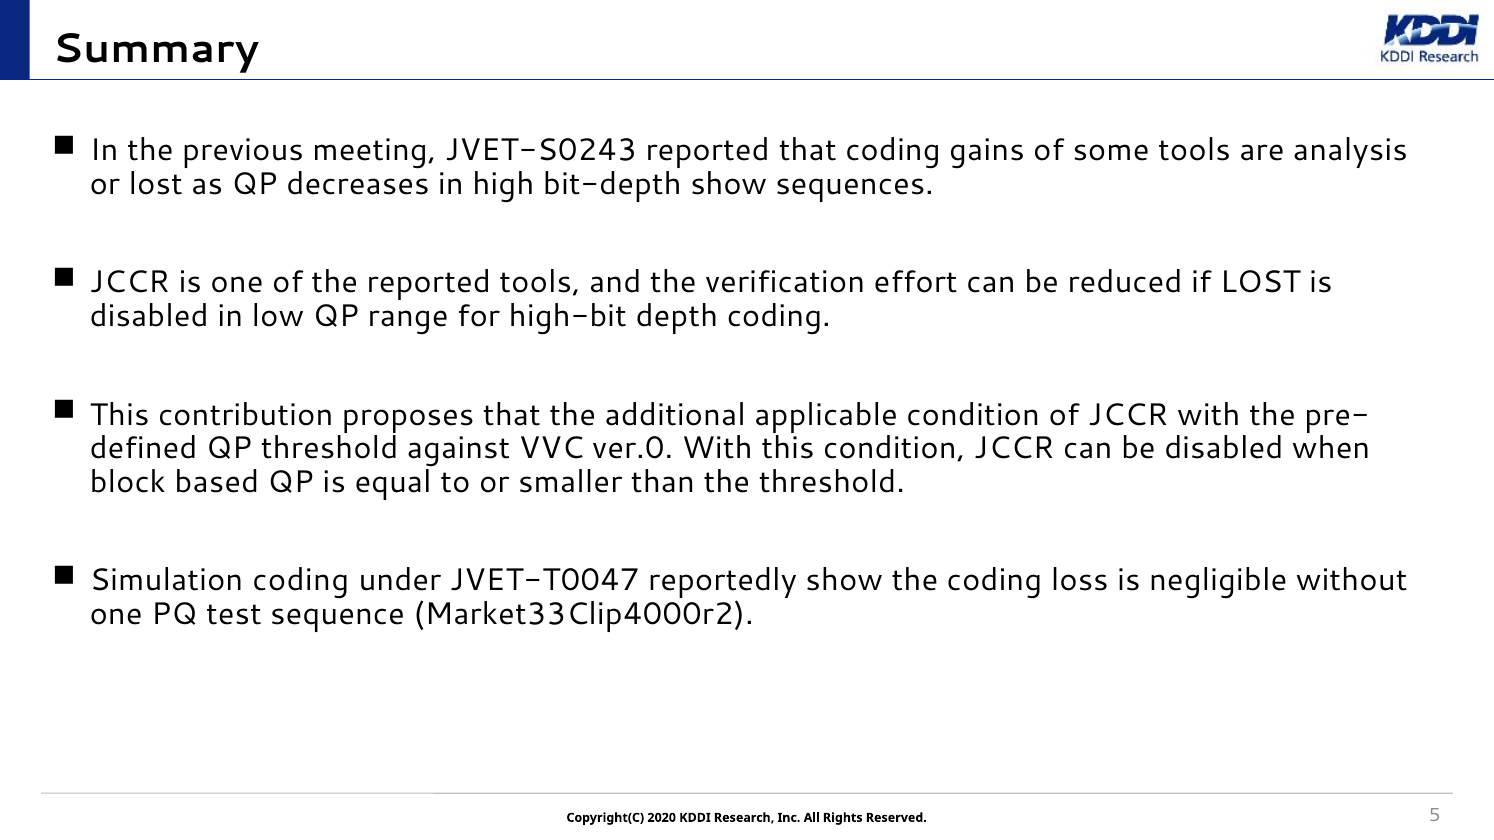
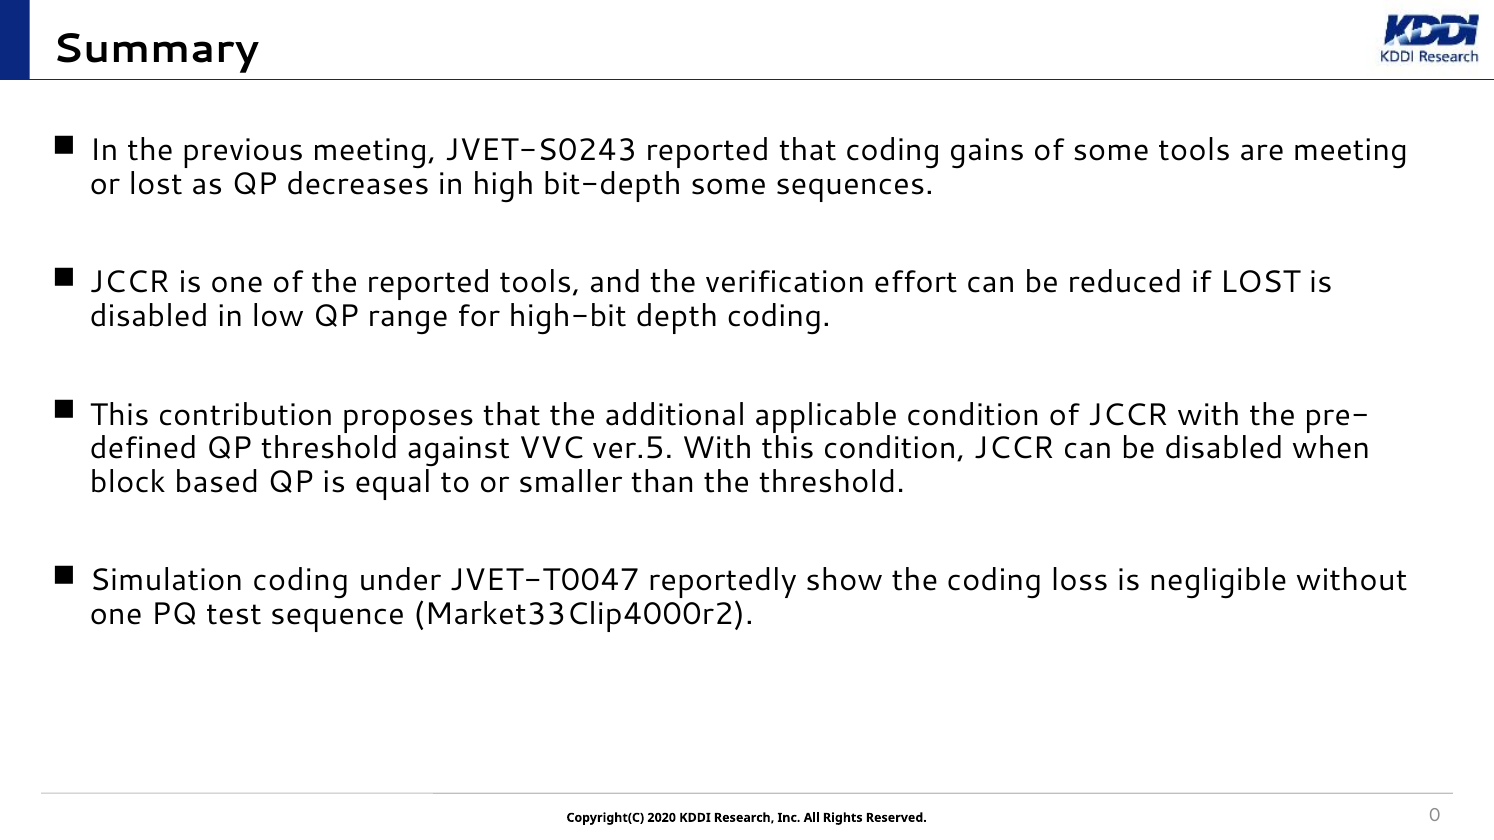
are analysis: analysis -> meeting
bit-depth show: show -> some
ver.0: ver.0 -> ver.5
5: 5 -> 0
